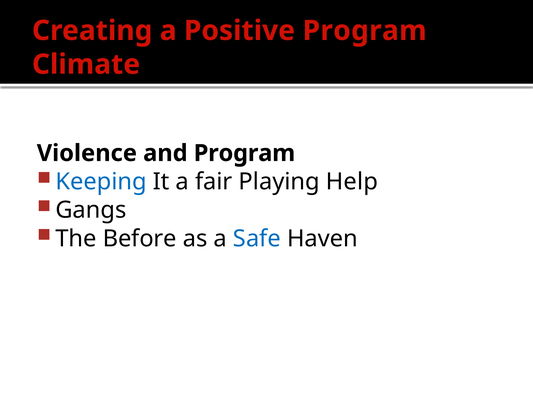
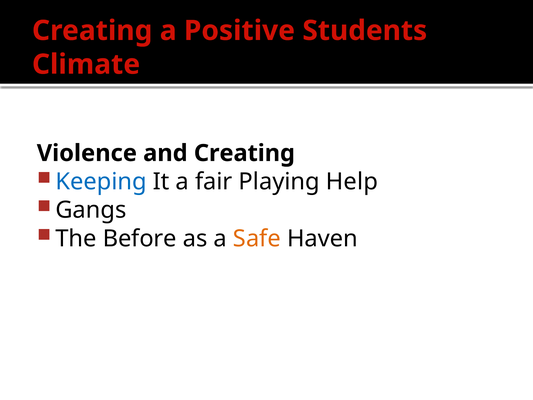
Positive Program: Program -> Students
and Program: Program -> Creating
Safe colour: blue -> orange
